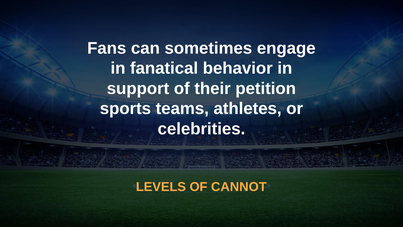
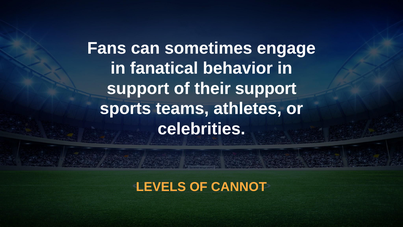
their petition: petition -> support
